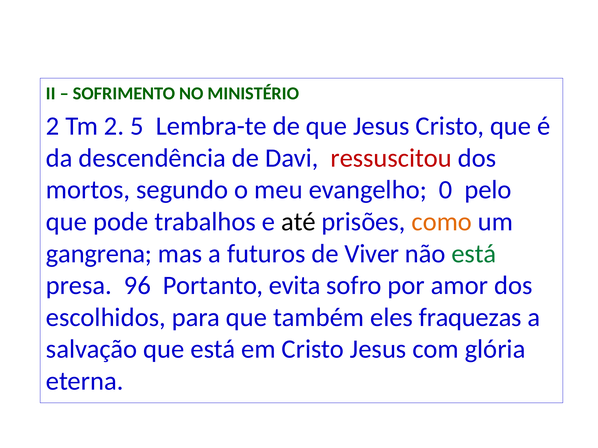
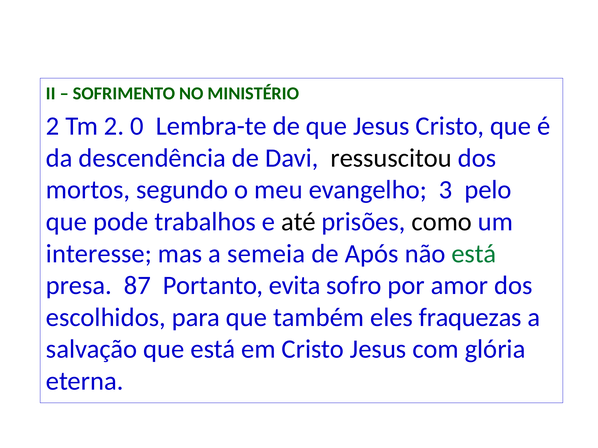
5: 5 -> 0
ressuscitou colour: red -> black
0: 0 -> 3
como colour: orange -> black
gangrena: gangrena -> interesse
futuros: futuros -> semeia
Viver: Viver -> Após
96: 96 -> 87
